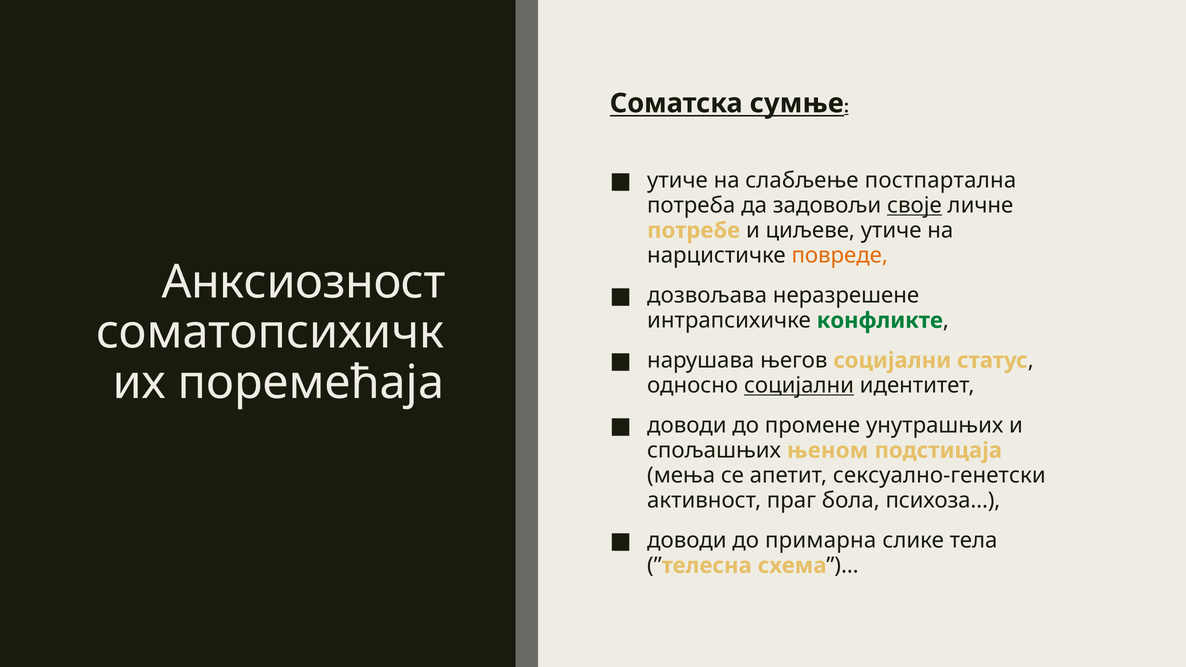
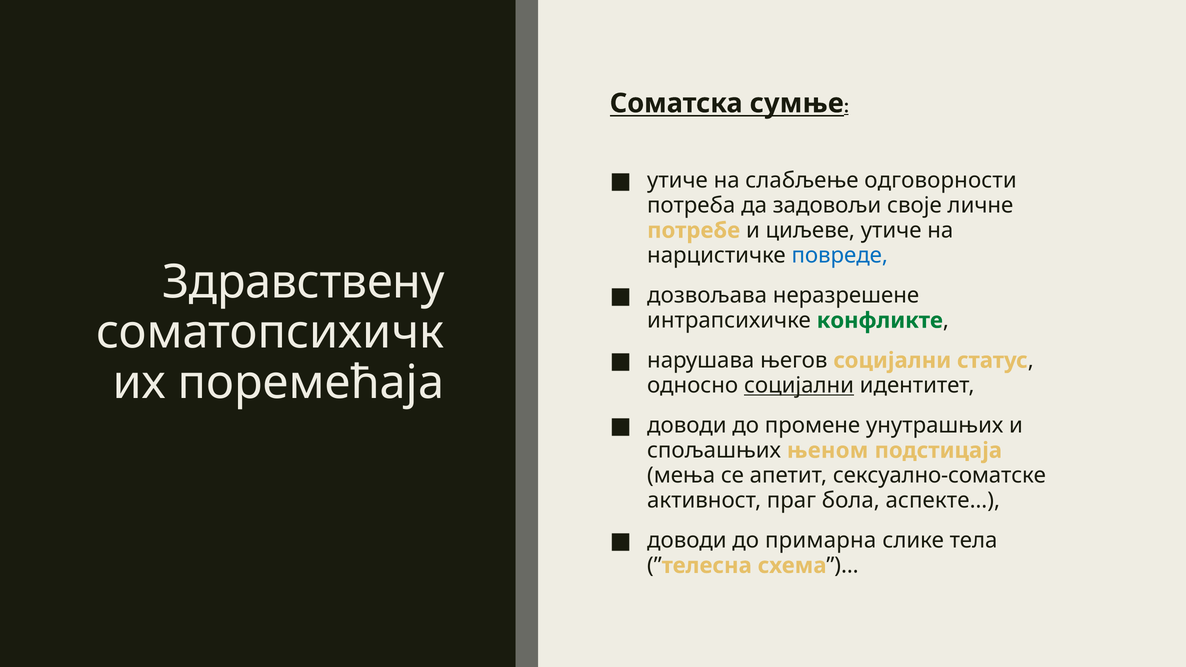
постпартална: постпартална -> одговорности
своје underline: present -> none
повреде colour: orange -> blue
Анксиозност: Анксиозност -> Здравствену
сексуално-генетски: сексуално-генетски -> сексуално-соматске
психоза…: психоза… -> аспекте…
